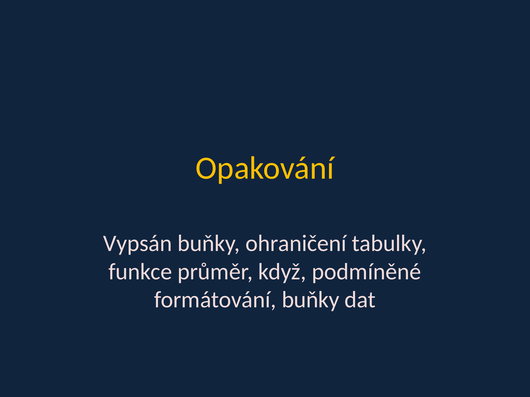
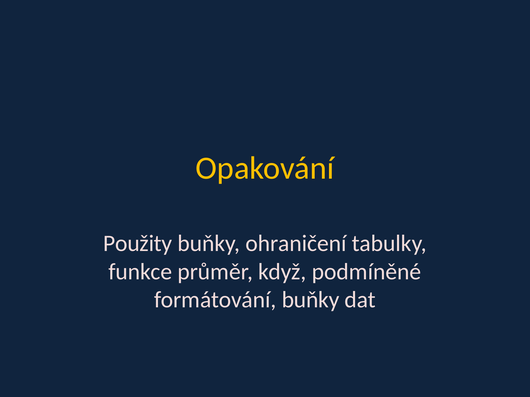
Vypsán: Vypsán -> Použity
